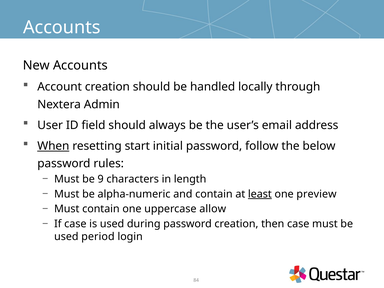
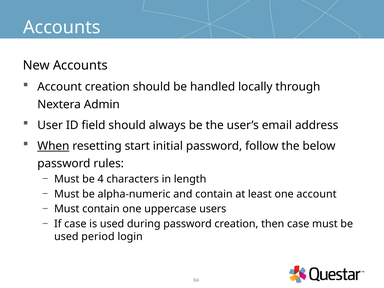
9: 9 -> 4
least underline: present -> none
one preview: preview -> account
allow: allow -> users
